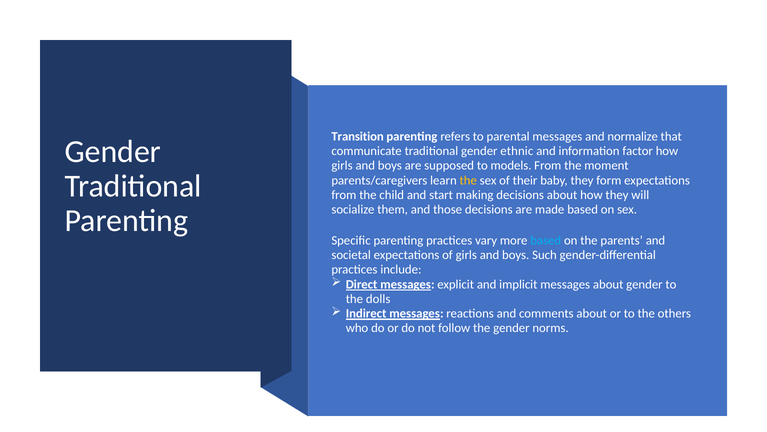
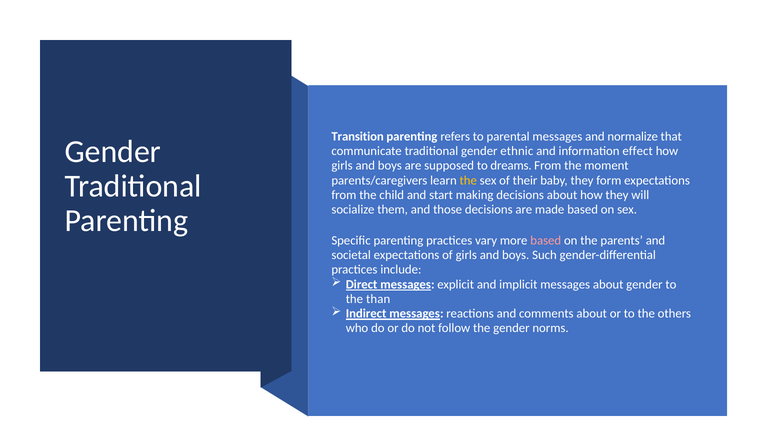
factor: factor -> effect
models: models -> dreams
based at (546, 240) colour: light blue -> pink
dolls: dolls -> than
